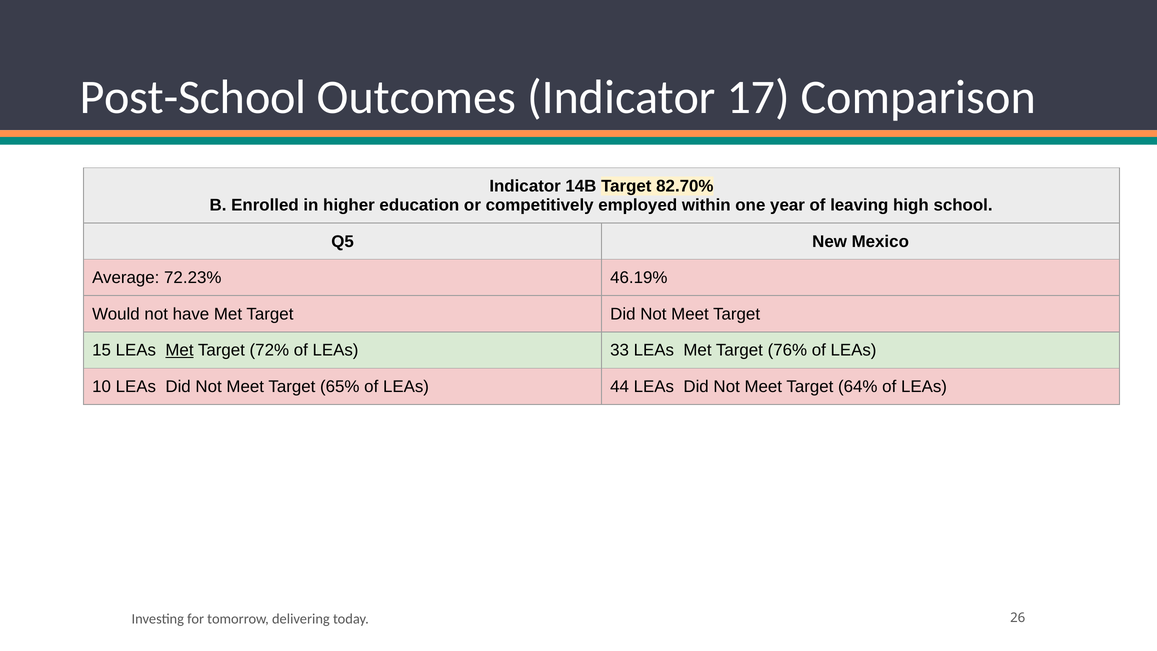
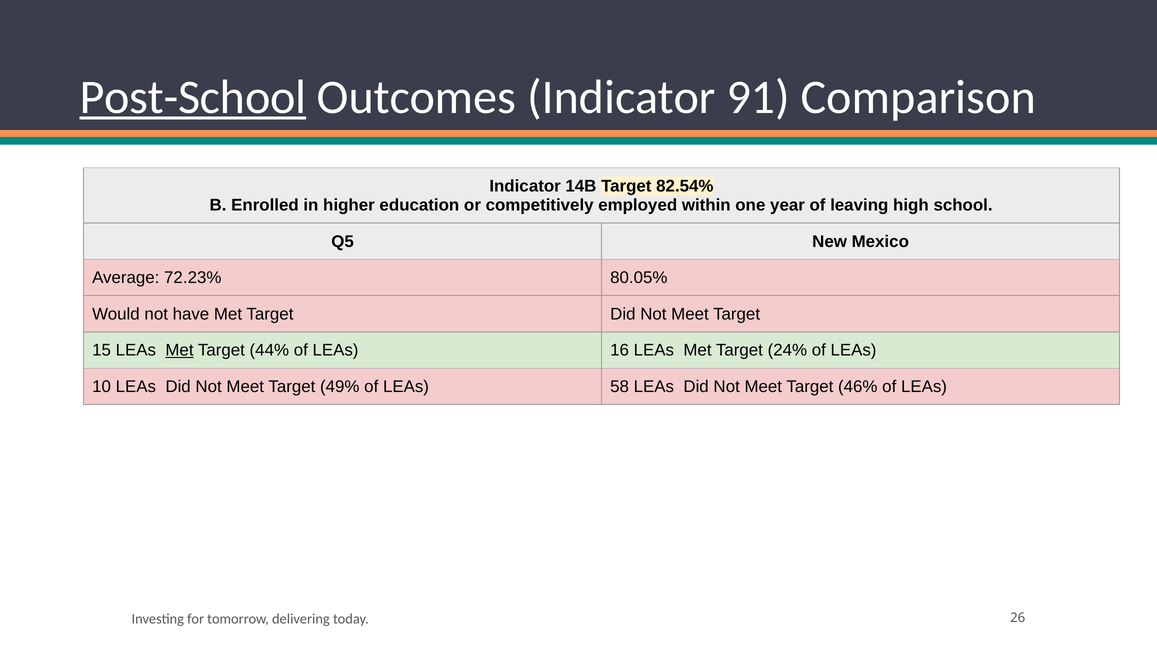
Post-School underline: none -> present
17: 17 -> 91
82.70%: 82.70% -> 82.54%
46.19%: 46.19% -> 80.05%
72%: 72% -> 44%
33: 33 -> 16
76%: 76% -> 24%
65%: 65% -> 49%
44: 44 -> 58
64%: 64% -> 46%
